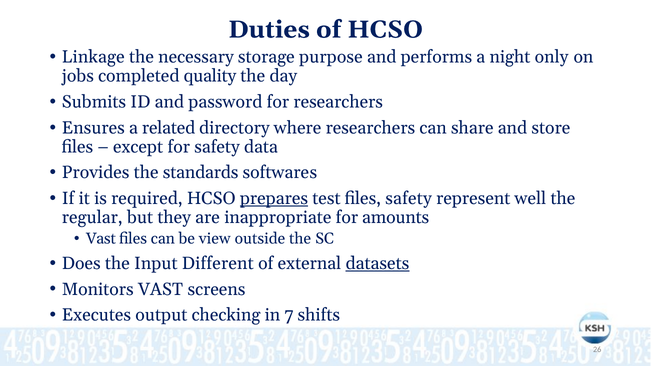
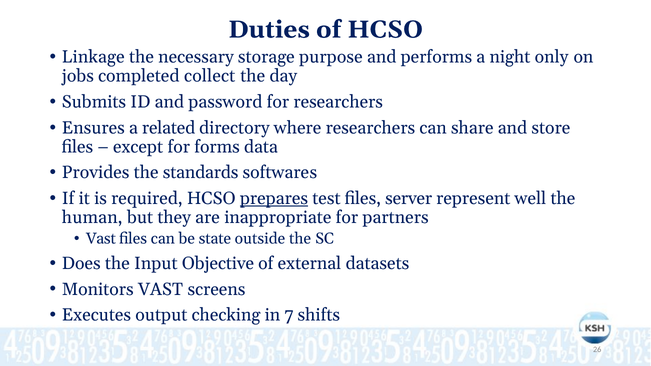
quality: quality -> collect
for safety: safety -> forms
files safety: safety -> server
regular: regular -> human
amounts: amounts -> partners
view: view -> state
Different: Different -> Objective
datasets underline: present -> none
